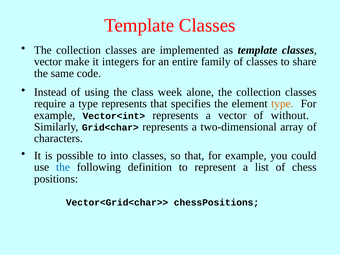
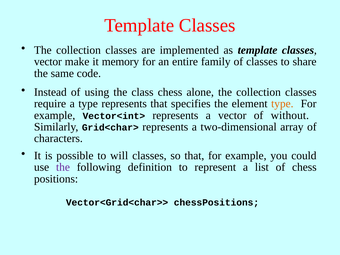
integers: integers -> memory
class week: week -> chess
into: into -> will
the at (63, 167) colour: blue -> purple
